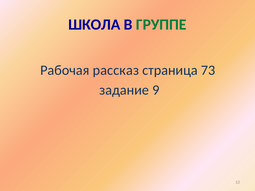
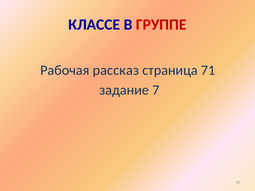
ШКОЛА: ШКОЛА -> КЛАССЕ
ГРУППЕ colour: green -> red
73: 73 -> 71
9: 9 -> 7
